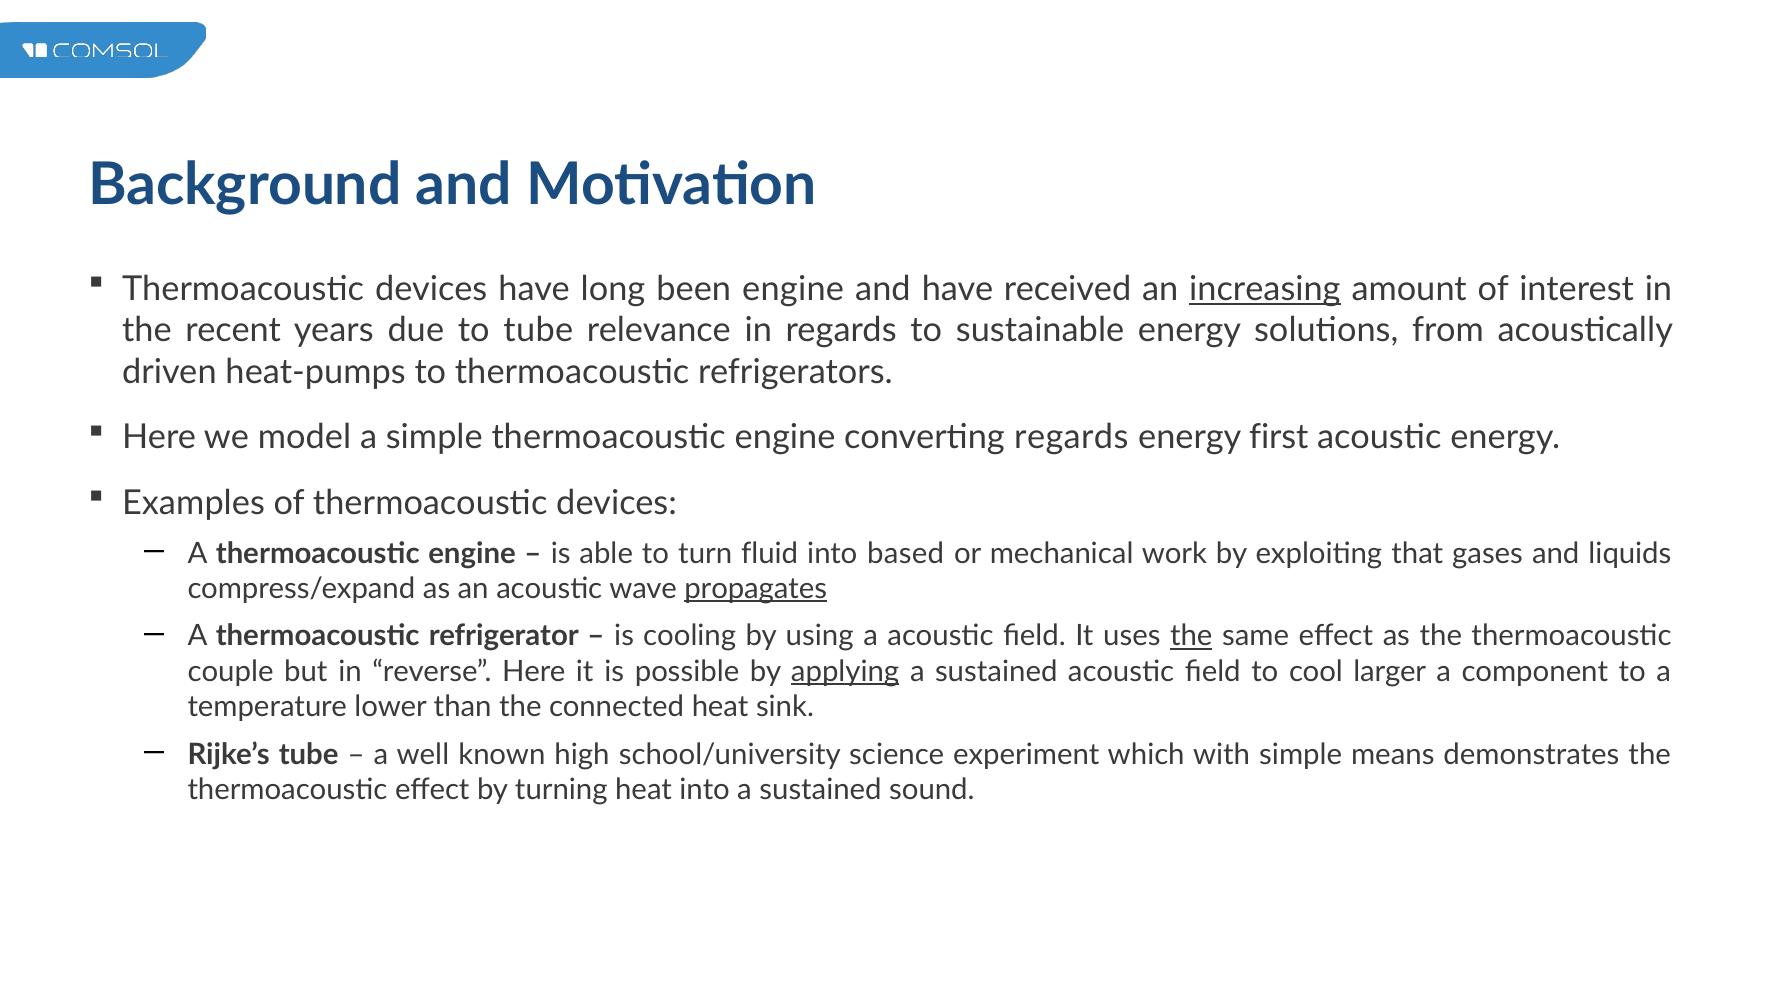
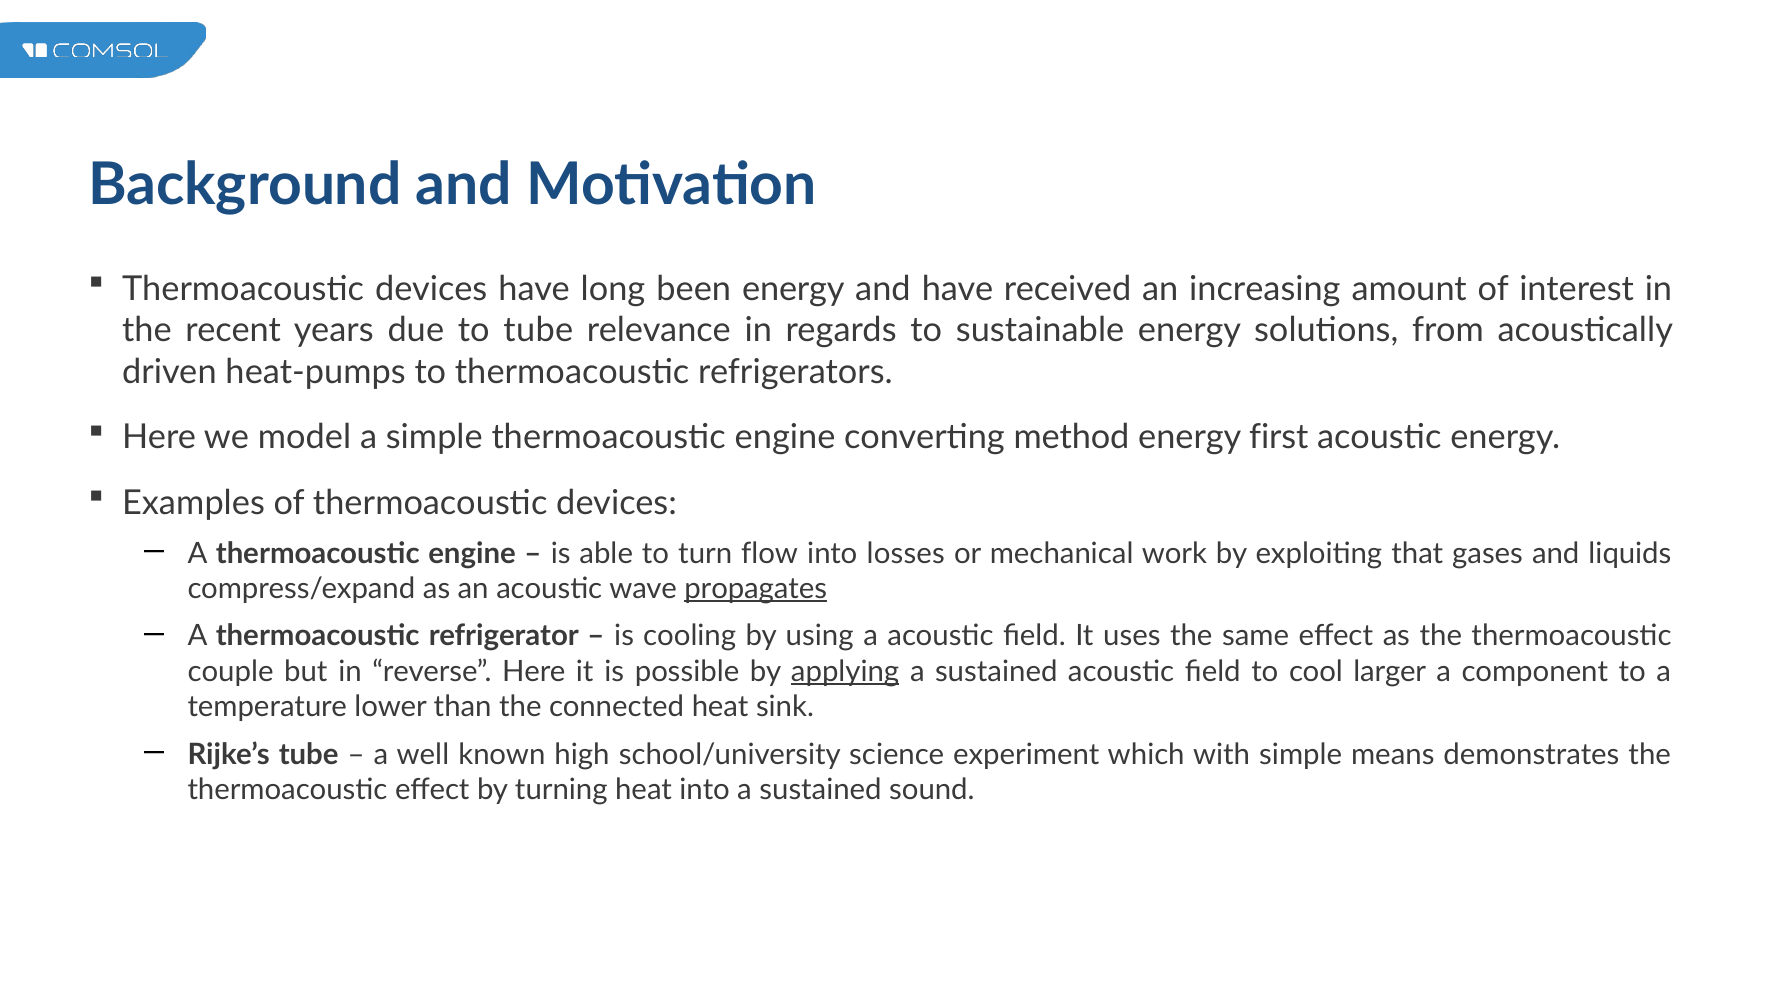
been engine: engine -> energy
increasing underline: present -> none
converting regards: regards -> method
fluid: fluid -> flow
based: based -> losses
the at (1191, 636) underline: present -> none
